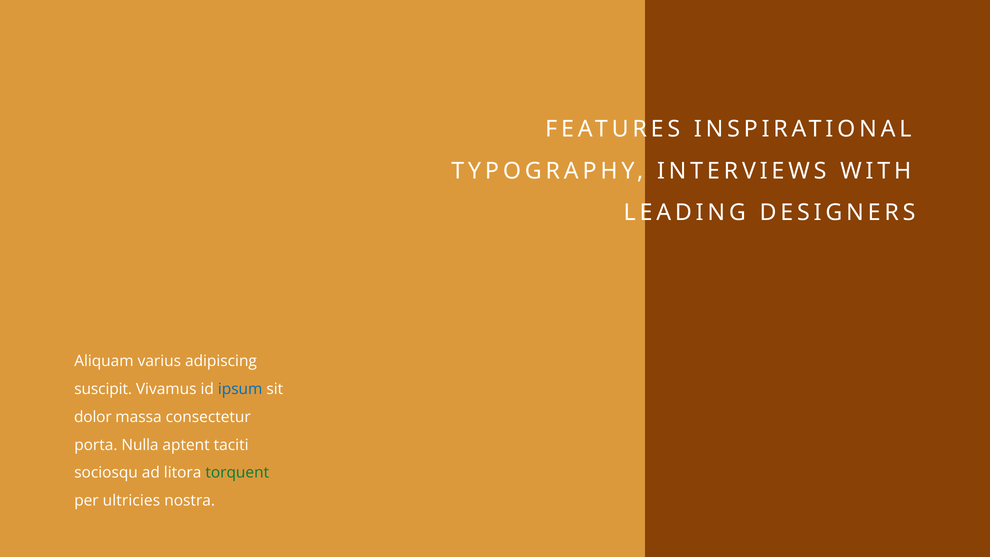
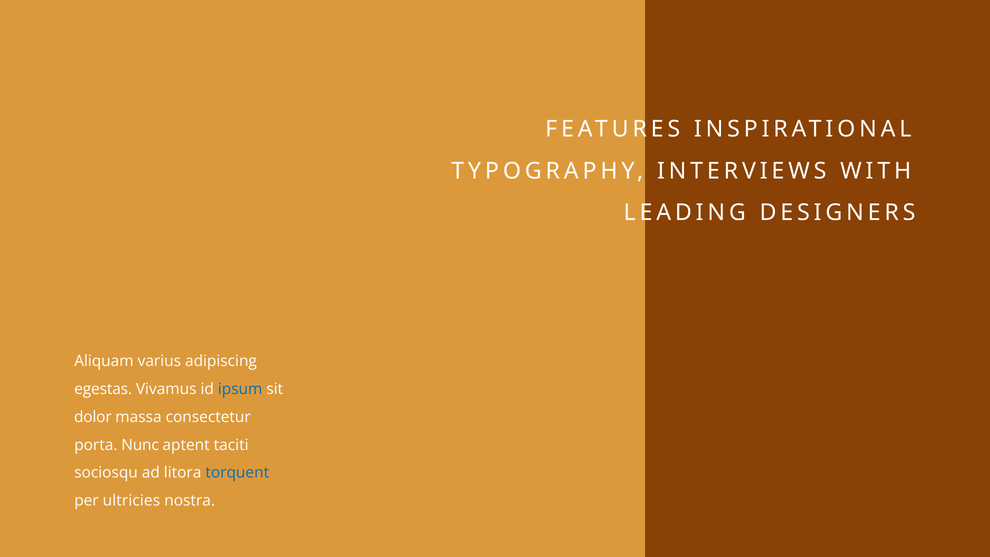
suscipit: suscipit -> egestas
Nulla: Nulla -> Nunc
torquent colour: green -> blue
